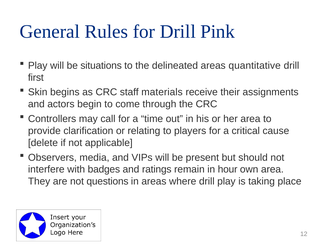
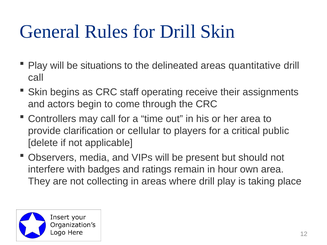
Drill Pink: Pink -> Skin
first at (36, 78): first -> call
materials: materials -> operating
relating: relating -> cellular
cause: cause -> public
questions: questions -> collecting
